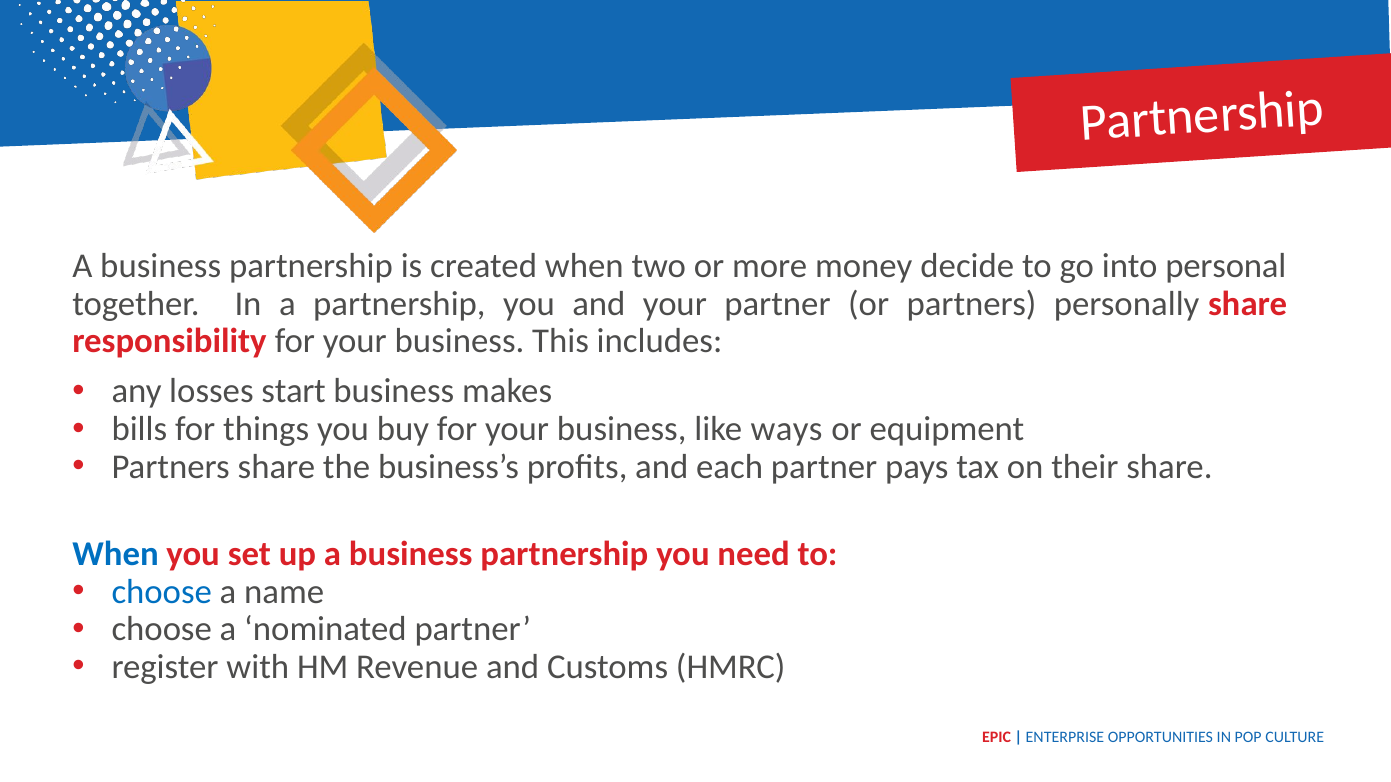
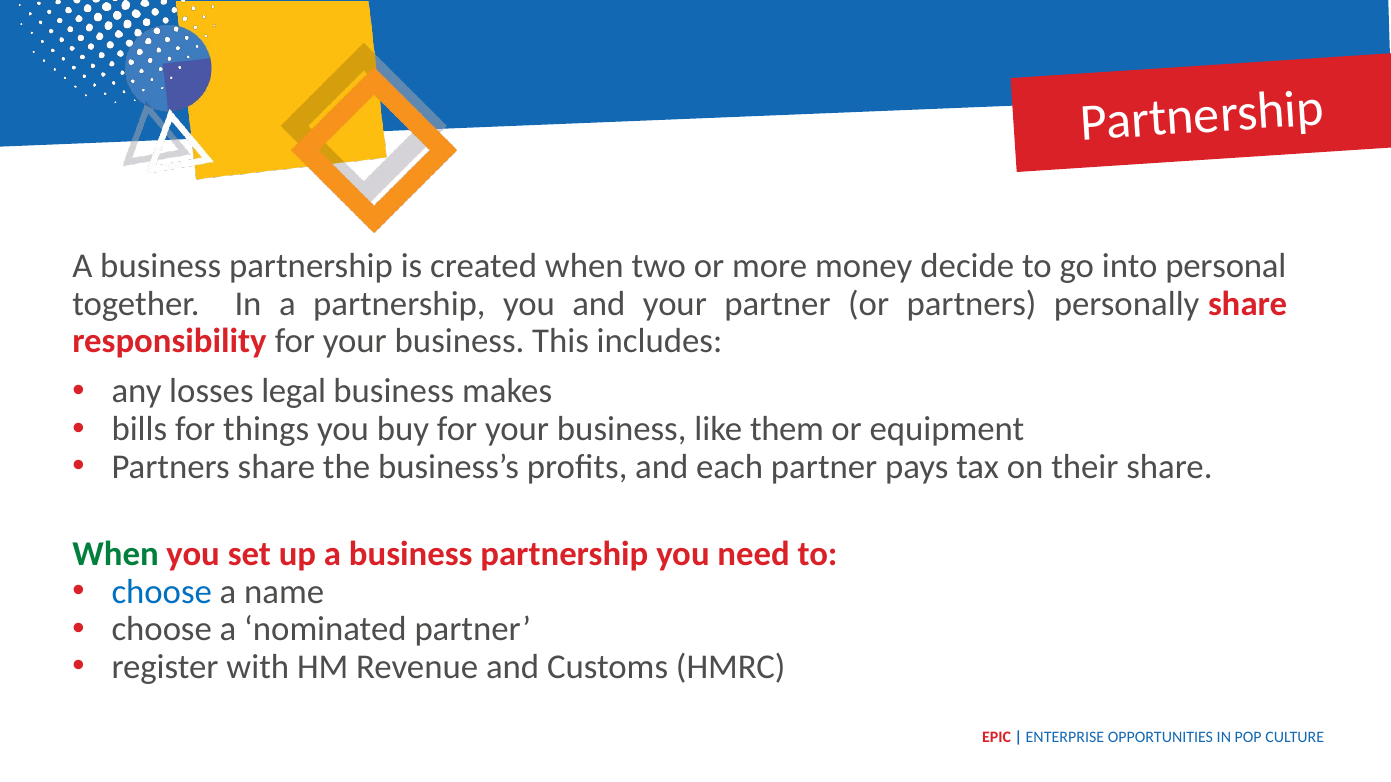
start: start -> legal
ways: ways -> them
When at (116, 554) colour: blue -> green
